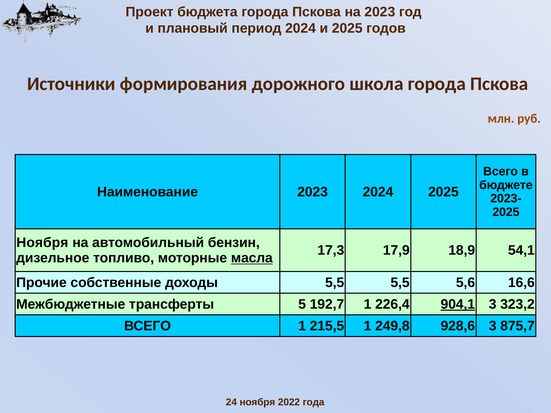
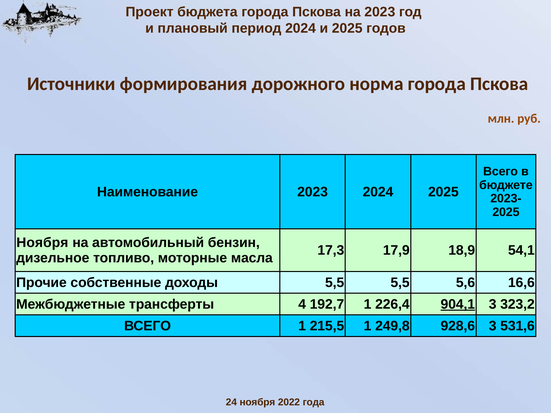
школа: школа -> норма
масла underline: present -> none
5: 5 -> 4
875,7: 875,7 -> 531,6
